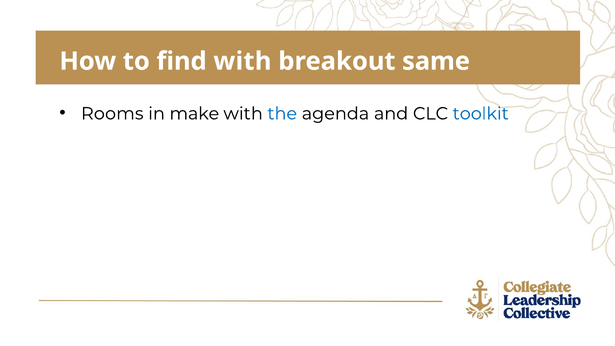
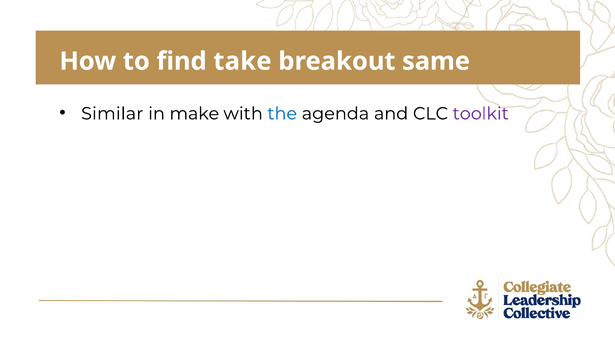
find with: with -> take
Rooms: Rooms -> Similar
toolkit colour: blue -> purple
